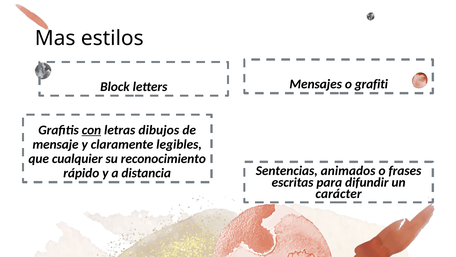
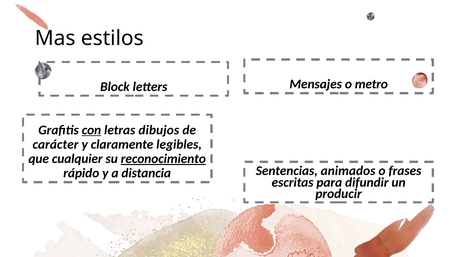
grafiti: grafiti -> metro
mensaje: mensaje -> carácter
reconocimiento underline: none -> present
carácter: carácter -> producir
